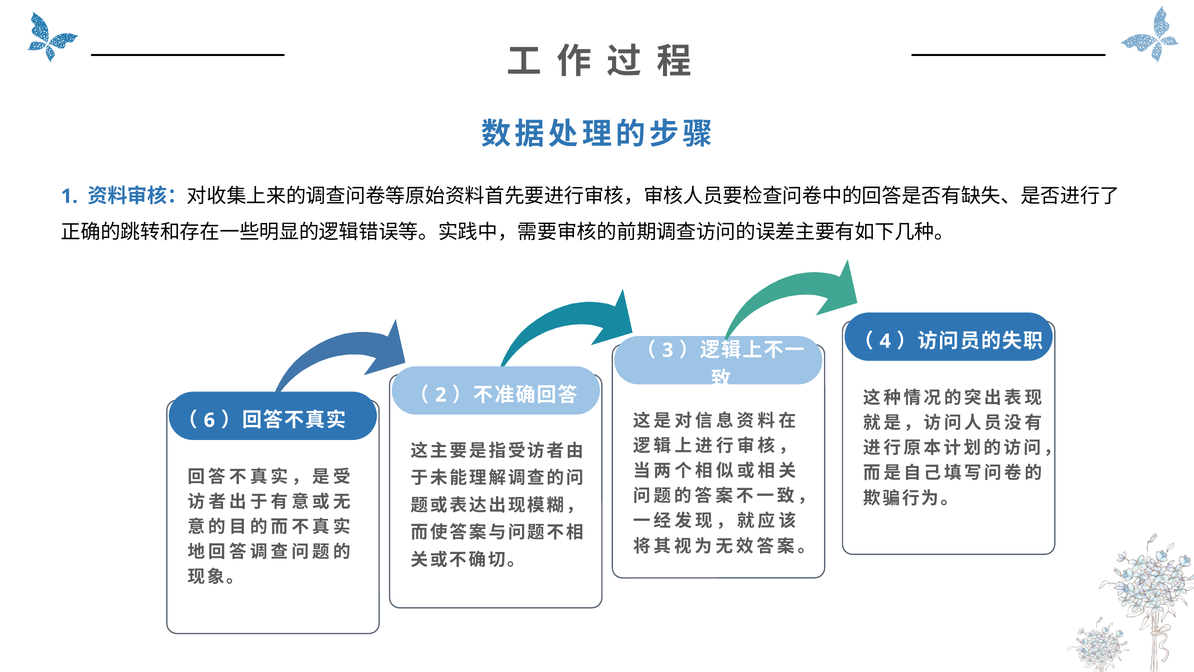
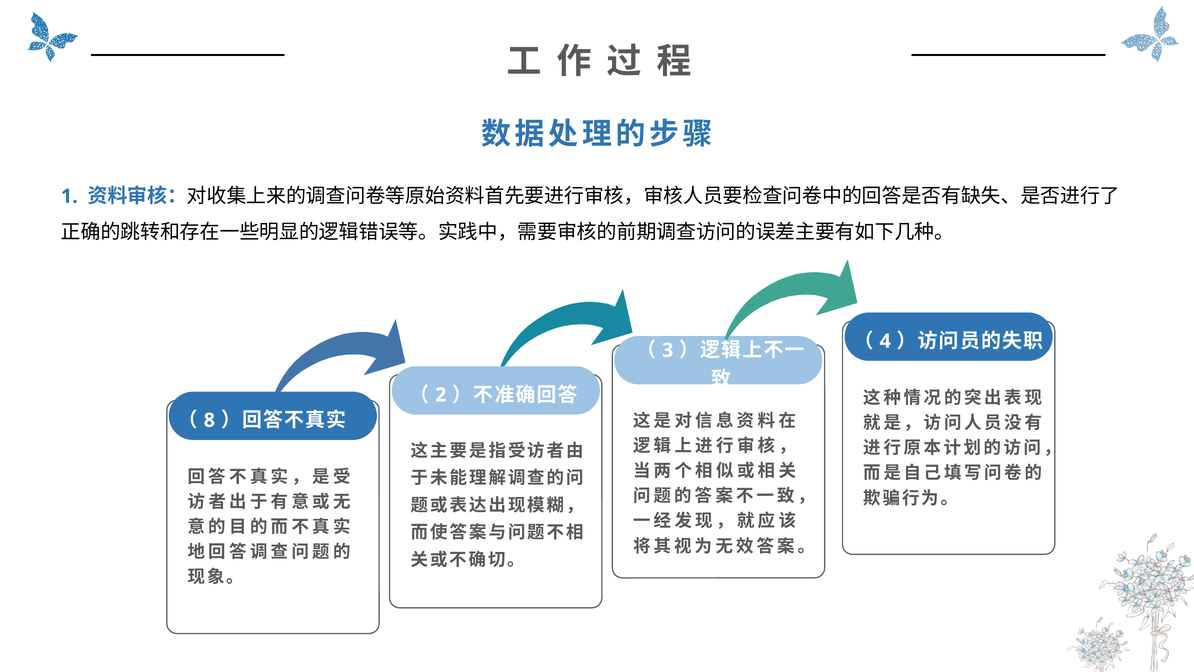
6: 6 -> 8
